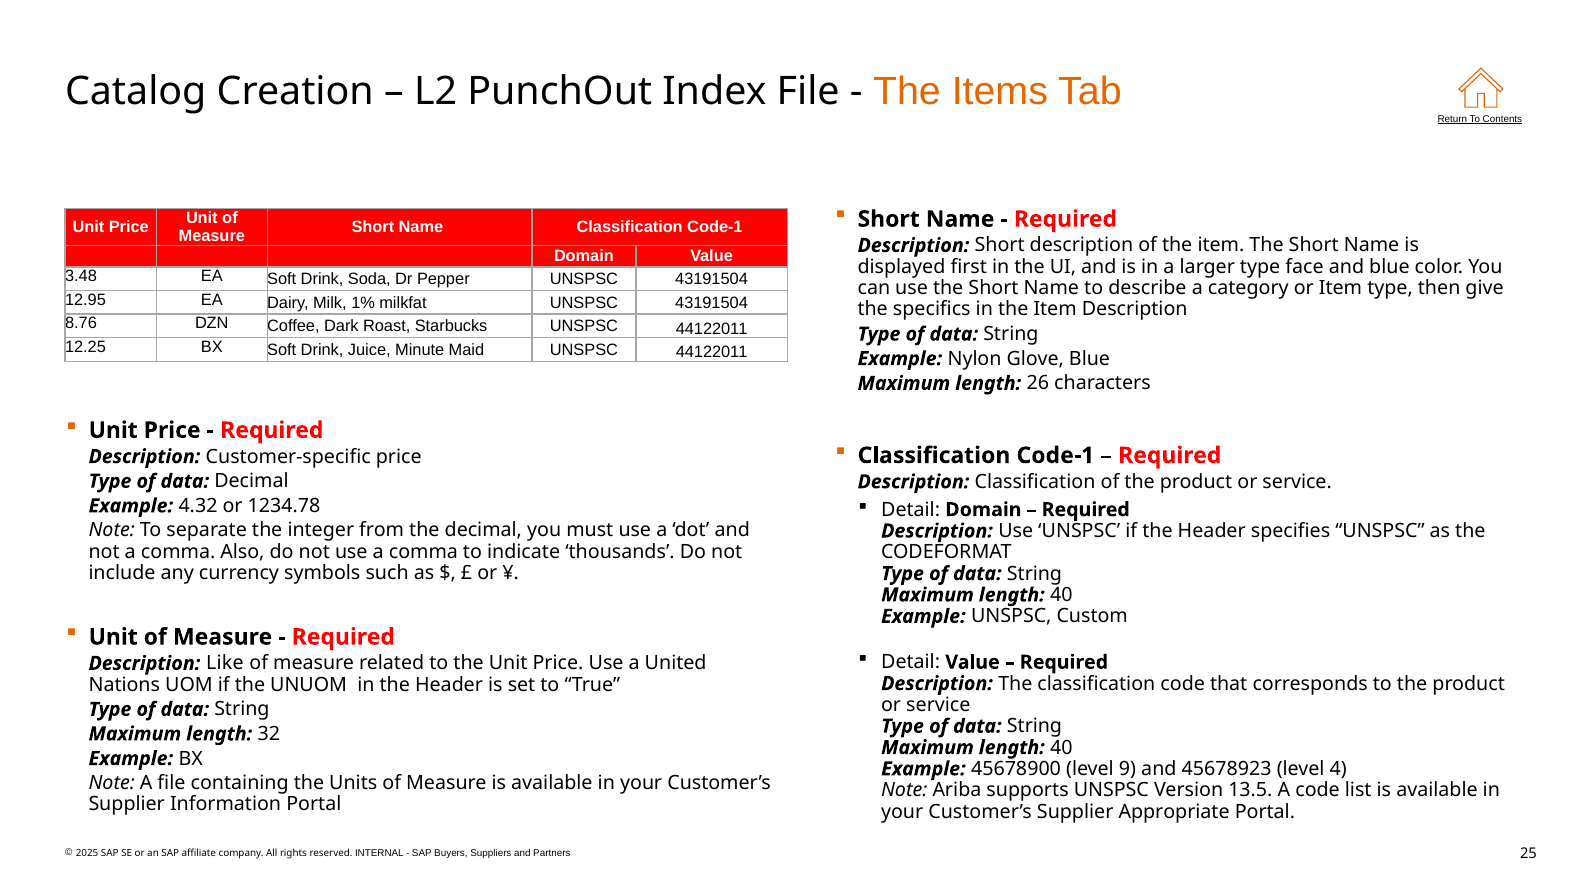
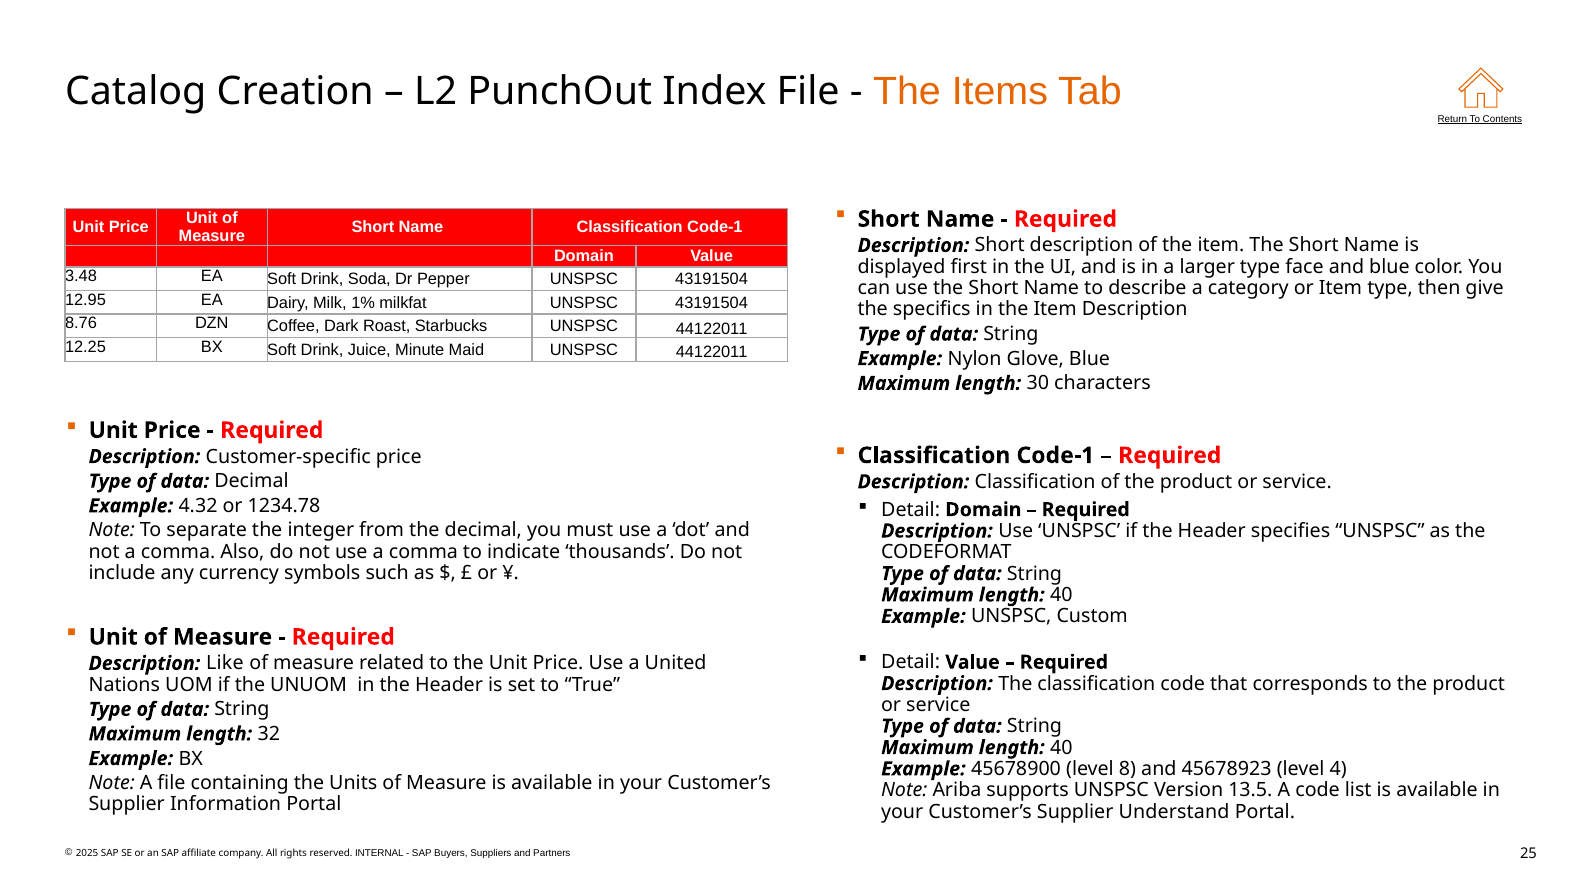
26: 26 -> 30
9: 9 -> 8
Appropriate: Appropriate -> Understand
